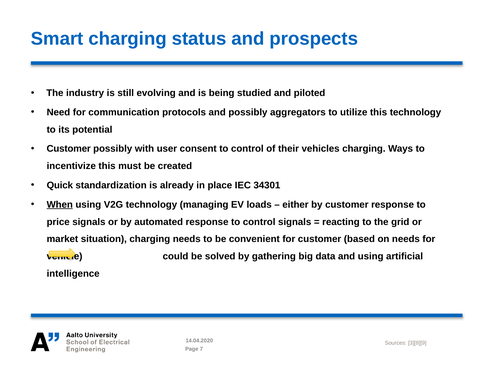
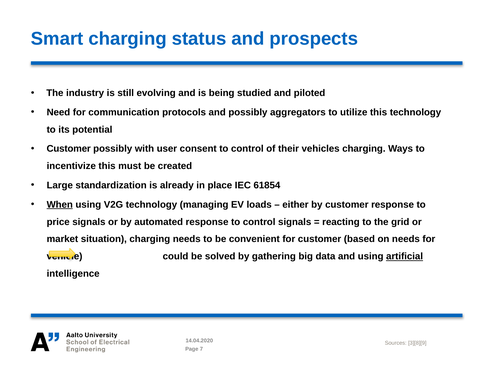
Quick: Quick -> Large
34301: 34301 -> 61854
artificial underline: none -> present
